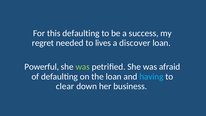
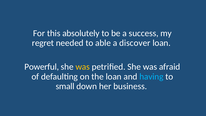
this defaulting: defaulting -> absolutely
lives: lives -> able
was at (83, 67) colour: light green -> yellow
clear: clear -> small
